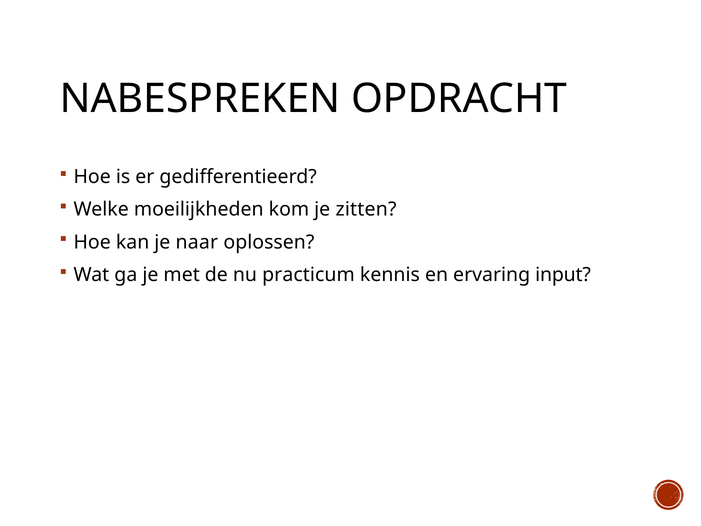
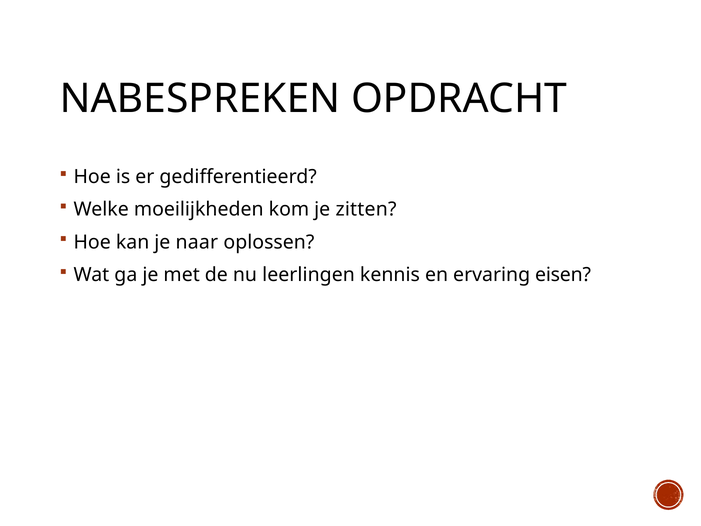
practicum: practicum -> leerlingen
input: input -> eisen
